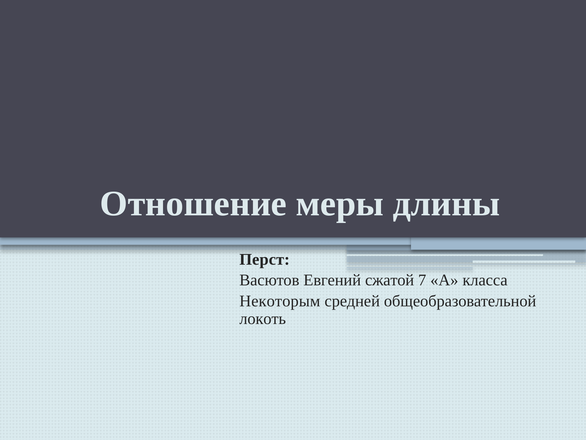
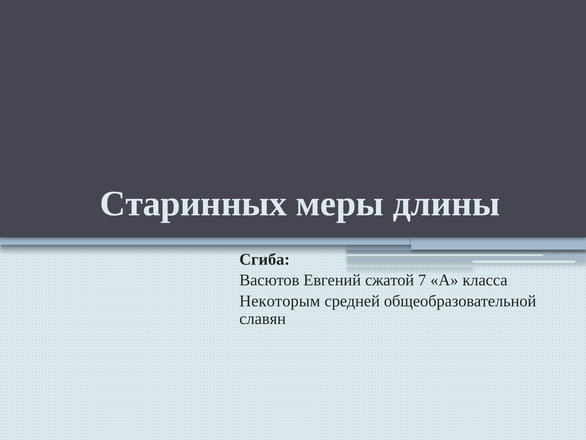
Отношение: Отношение -> Старинных
Перст: Перст -> Сгиба
локоть: локоть -> славян
